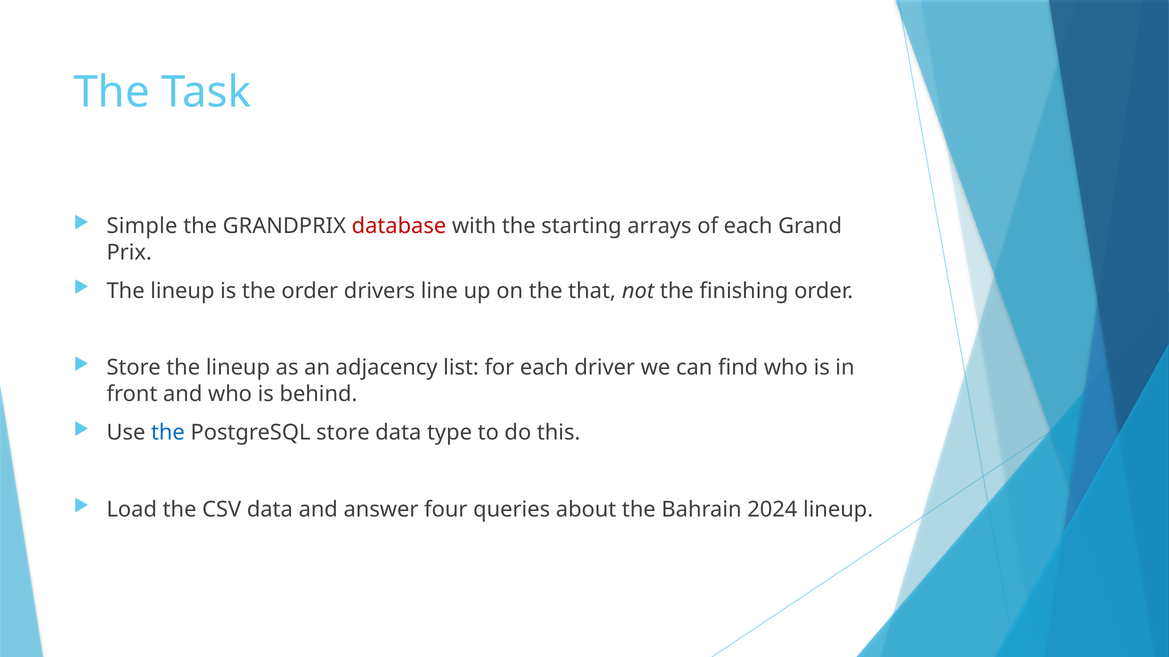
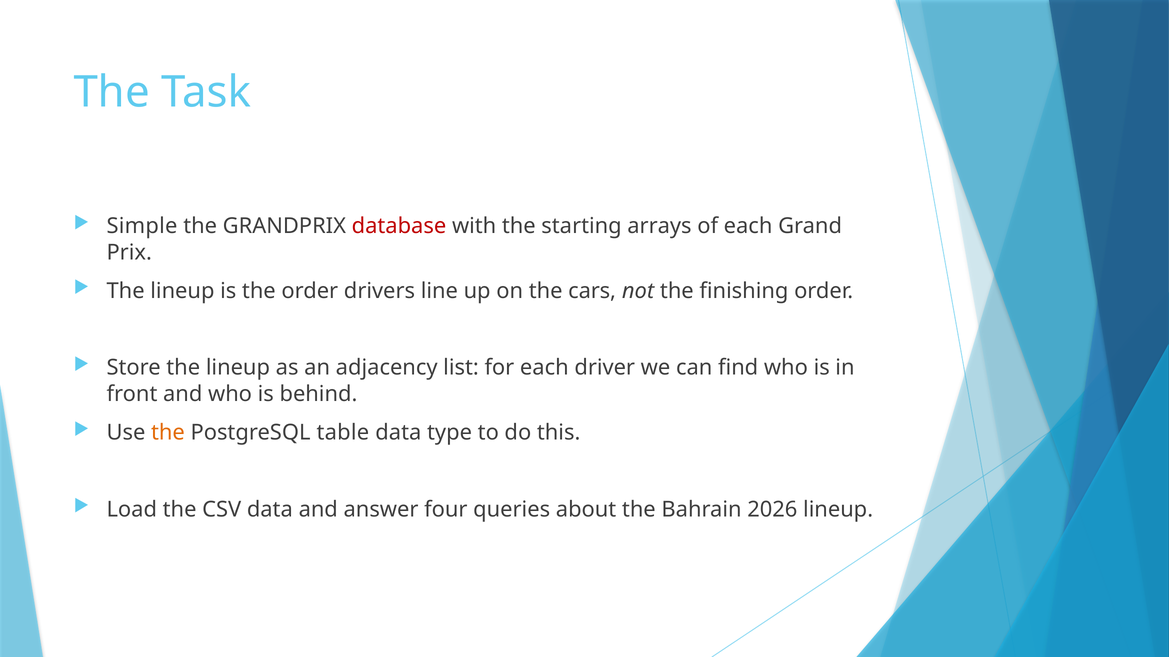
that: that -> cars
the at (168, 433) colour: blue -> orange
PostgreSQL store: store -> table
2024: 2024 -> 2026
